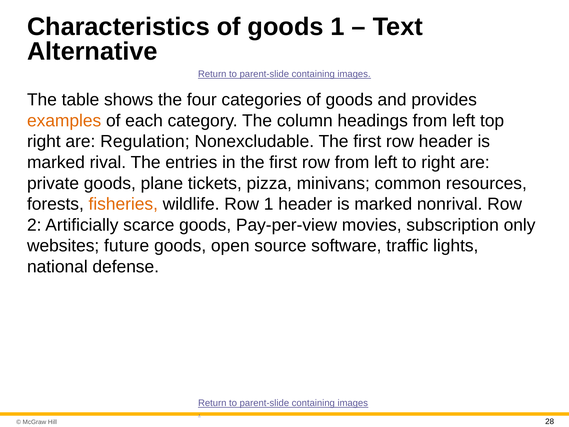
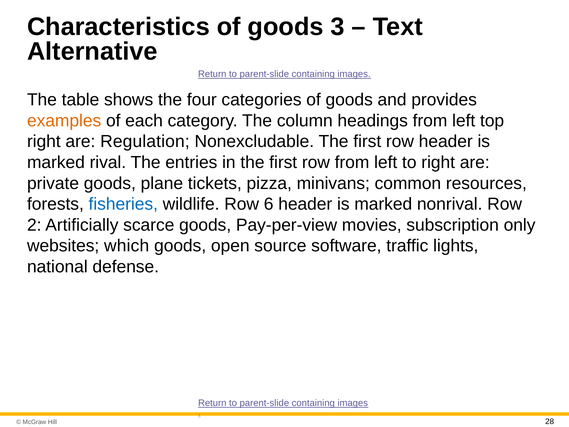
goods 1: 1 -> 3
fisheries colour: orange -> blue
Row 1: 1 -> 6
future: future -> which
